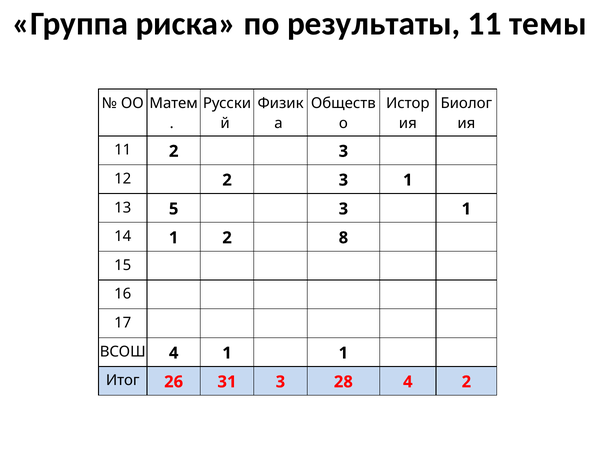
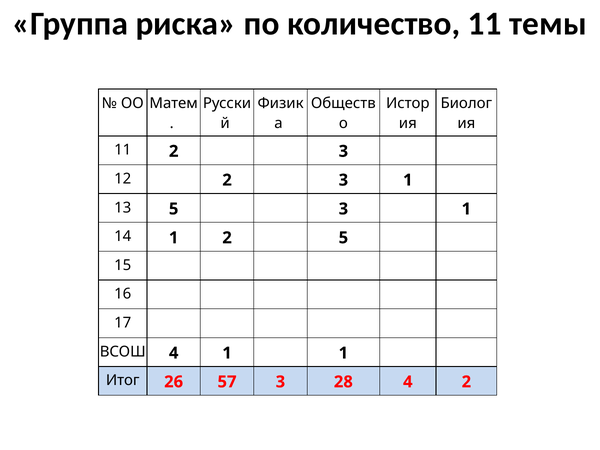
результаты: результаты -> количество
2 8: 8 -> 5
31: 31 -> 57
